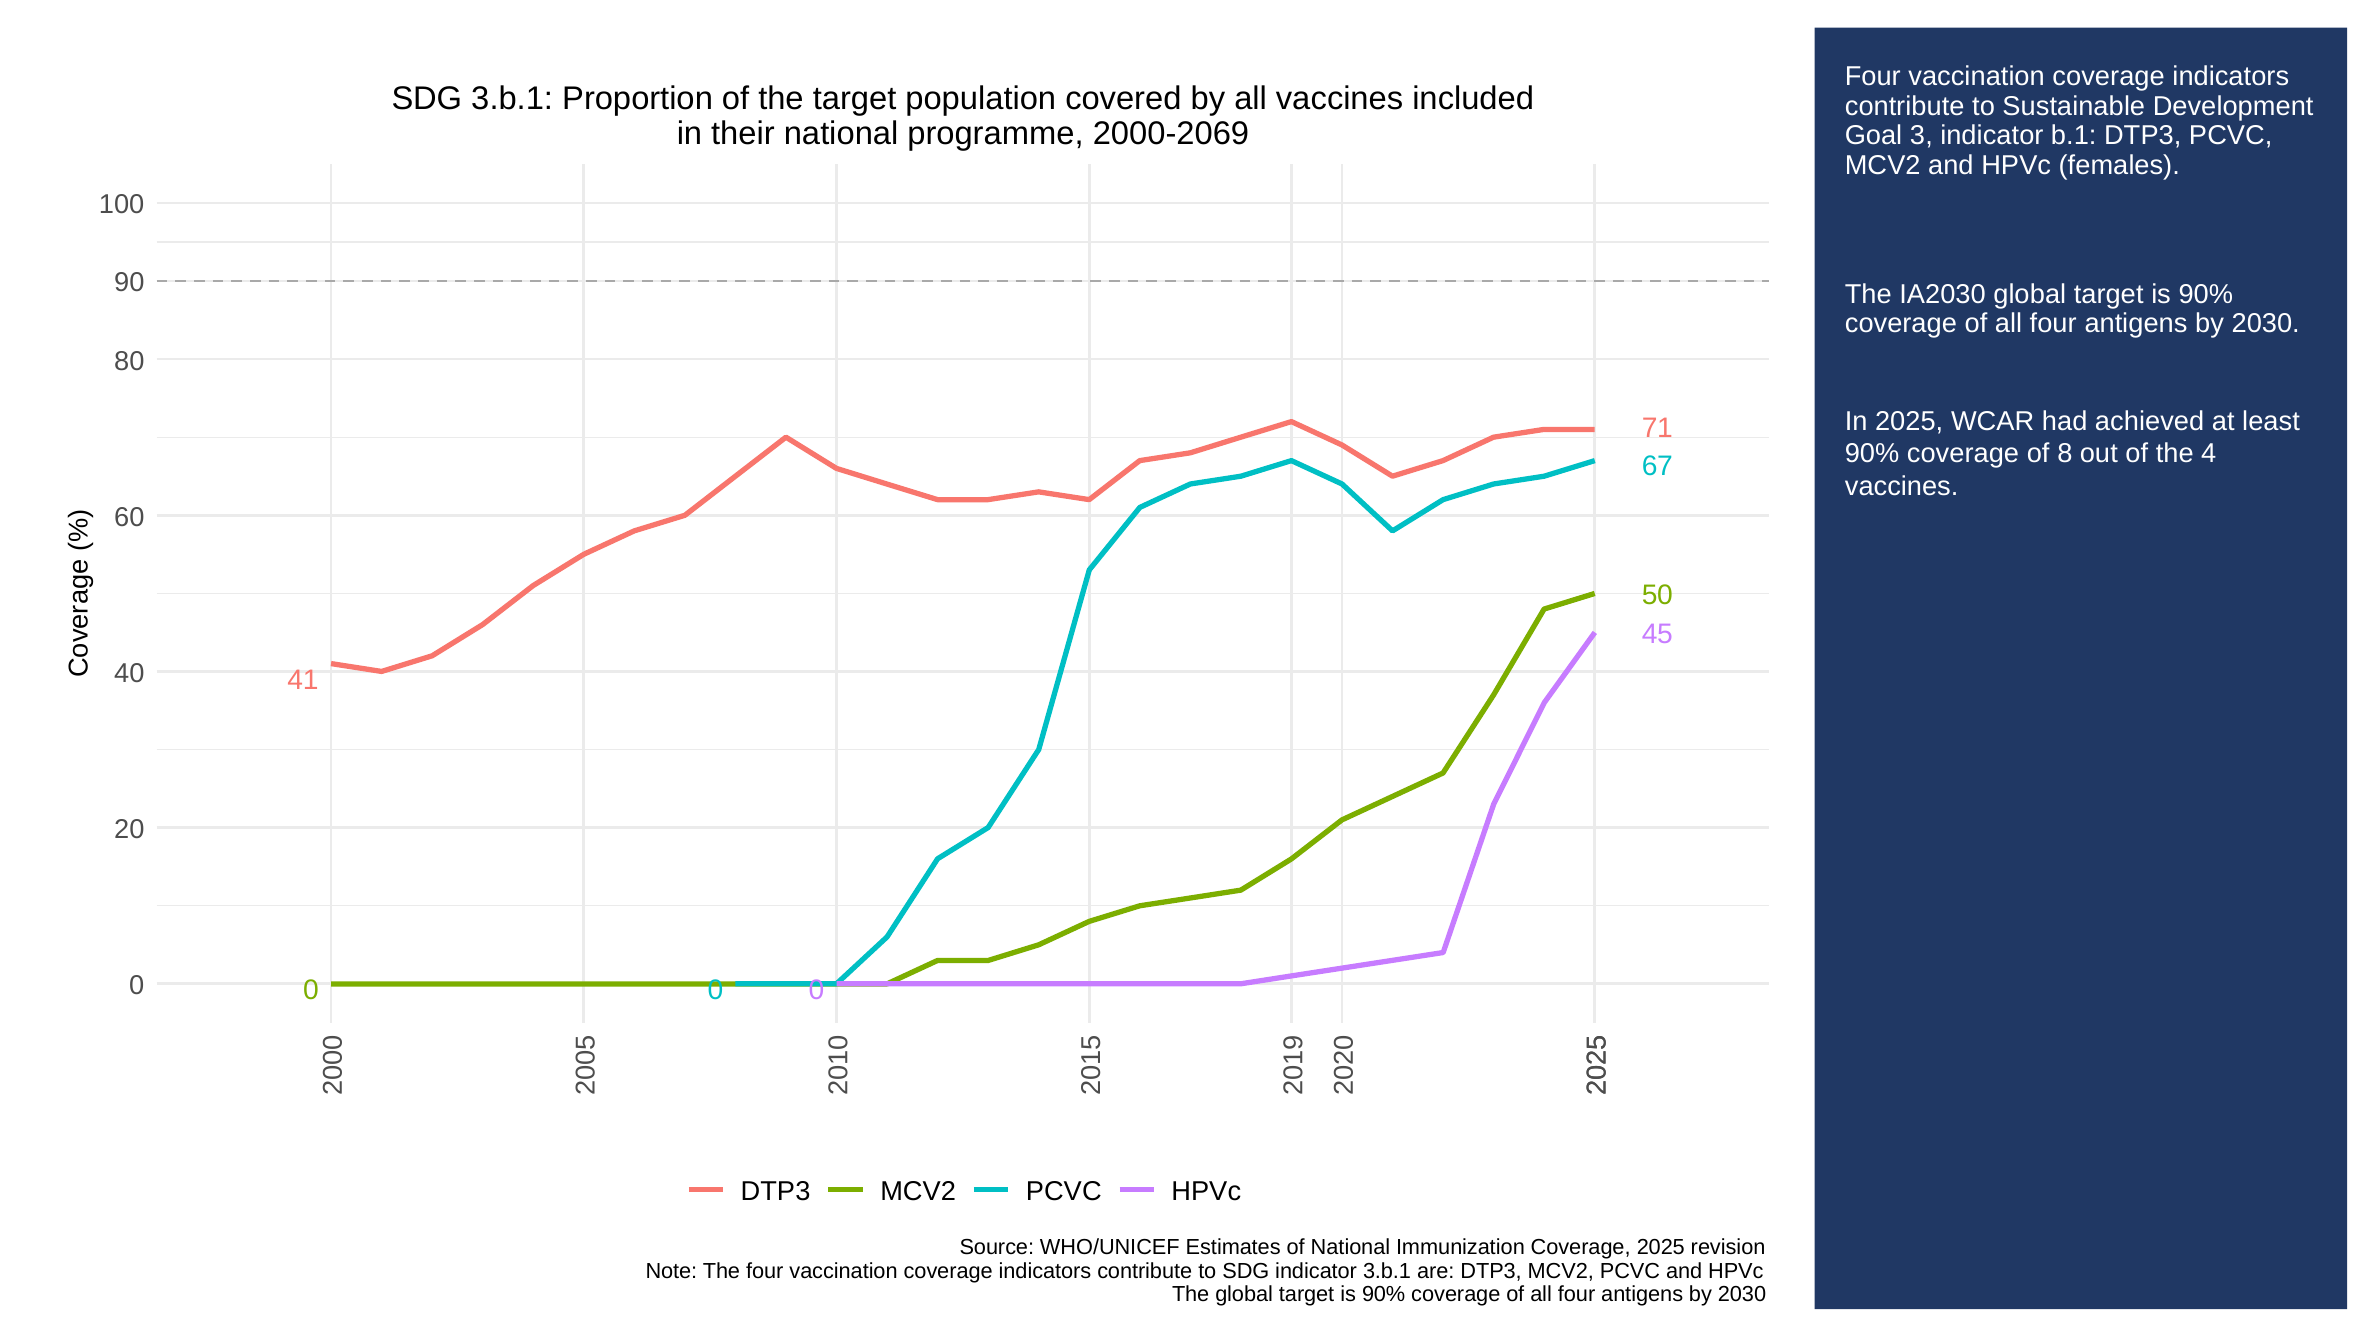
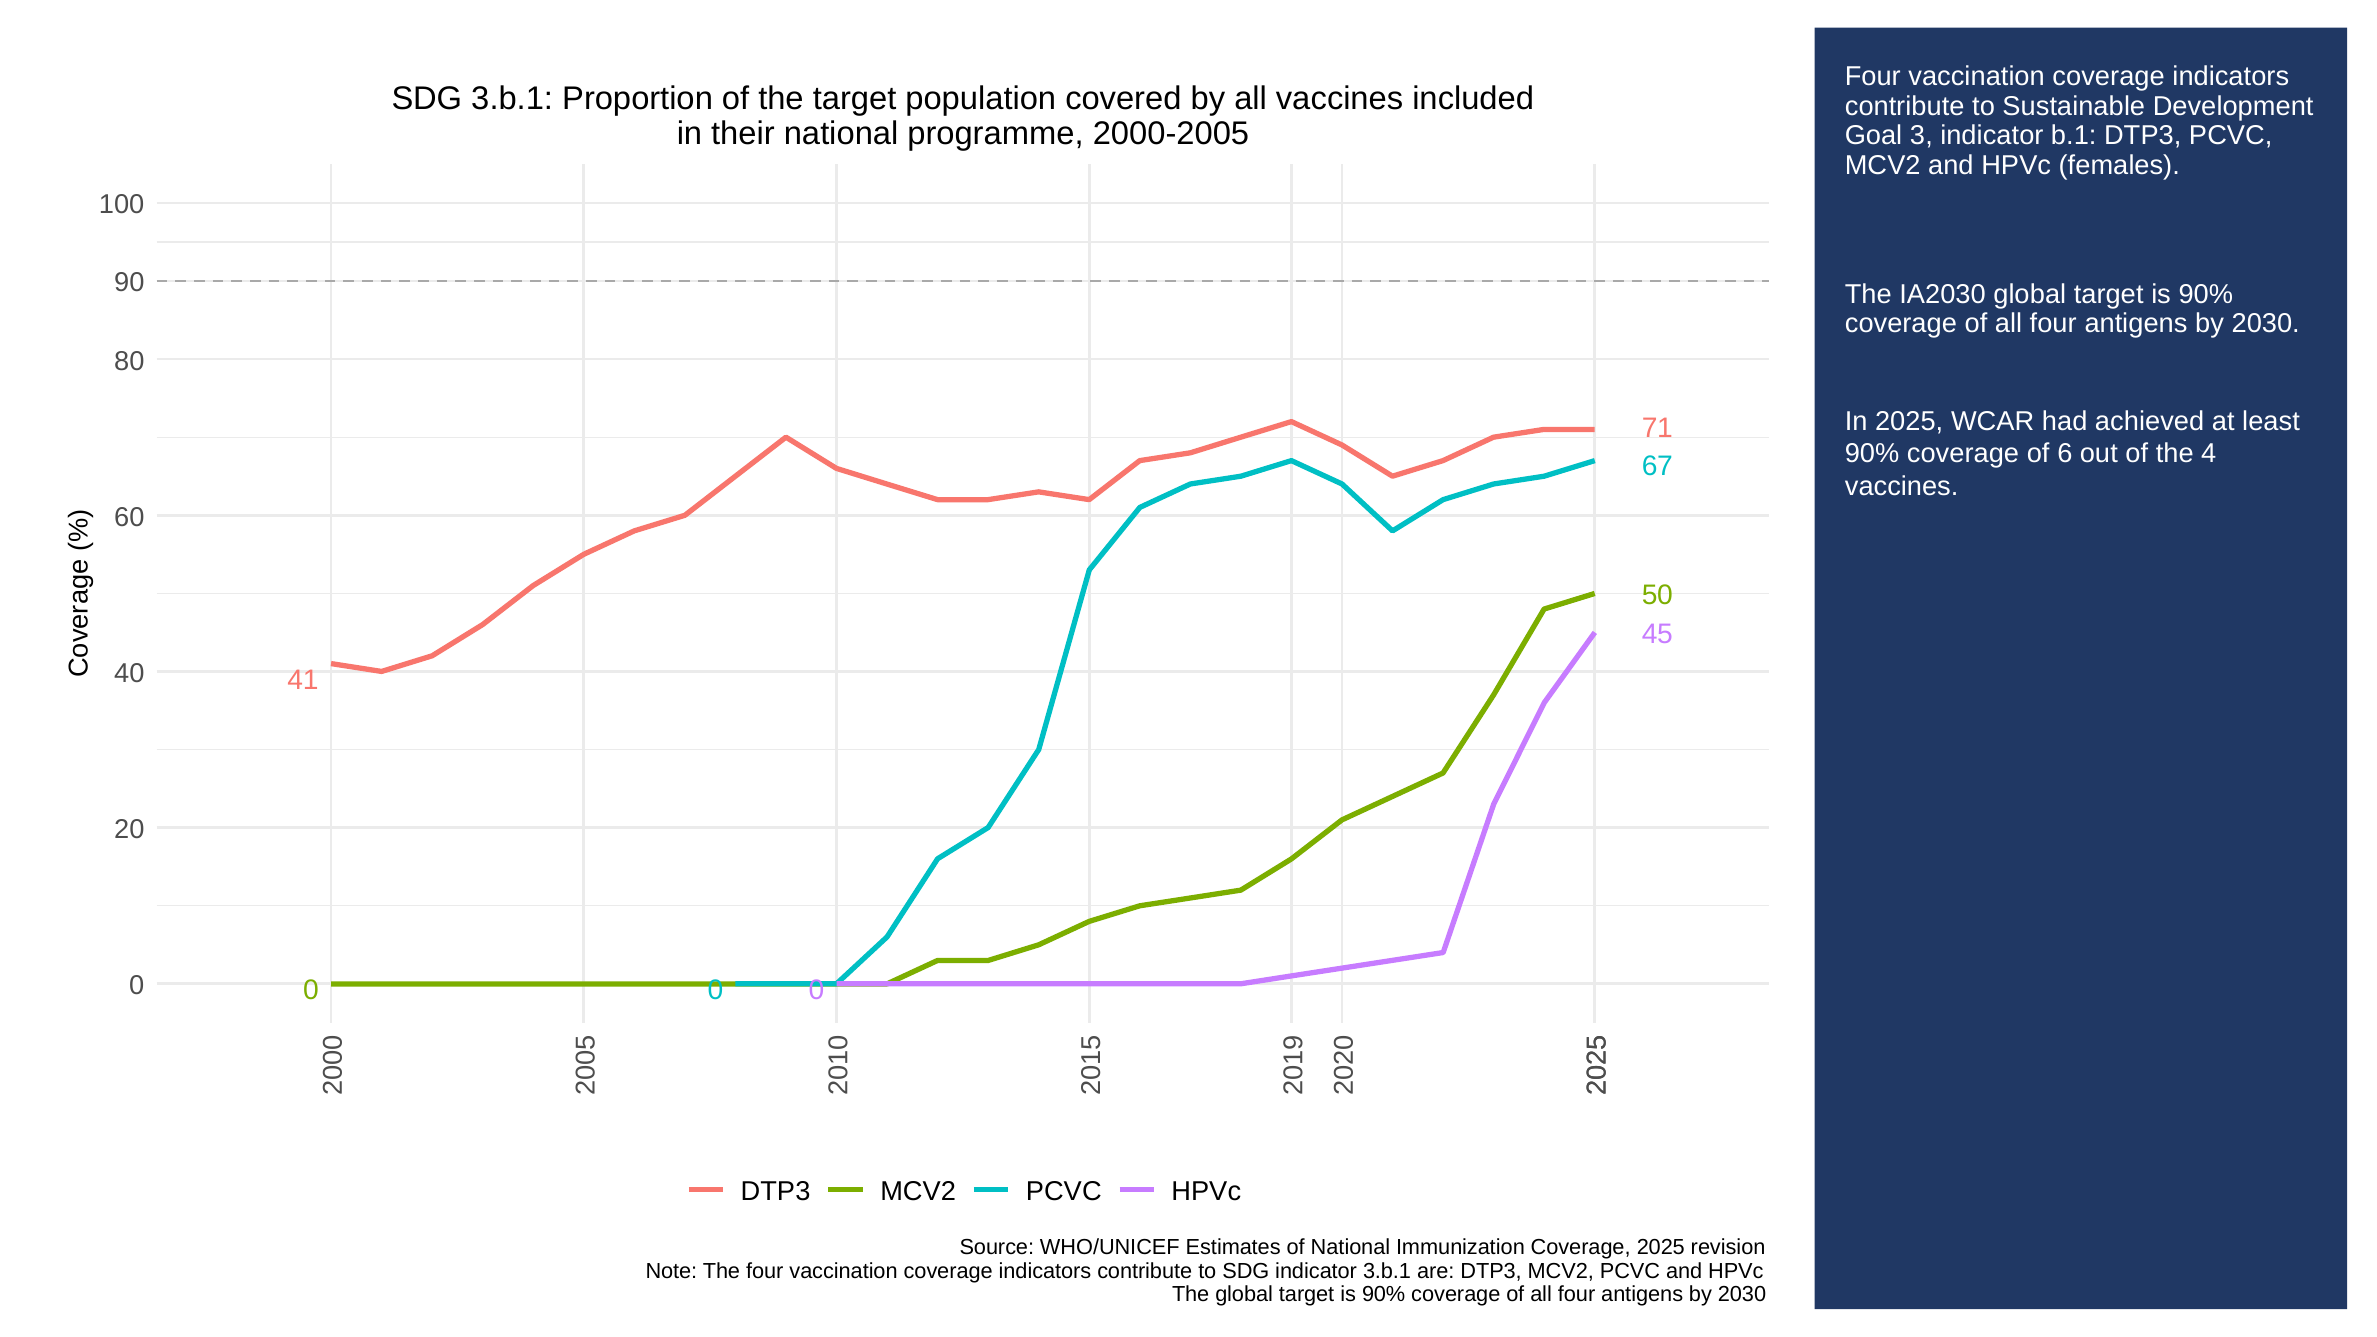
2000-2069: 2000-2069 -> 2000-2005
8: 8 -> 6
